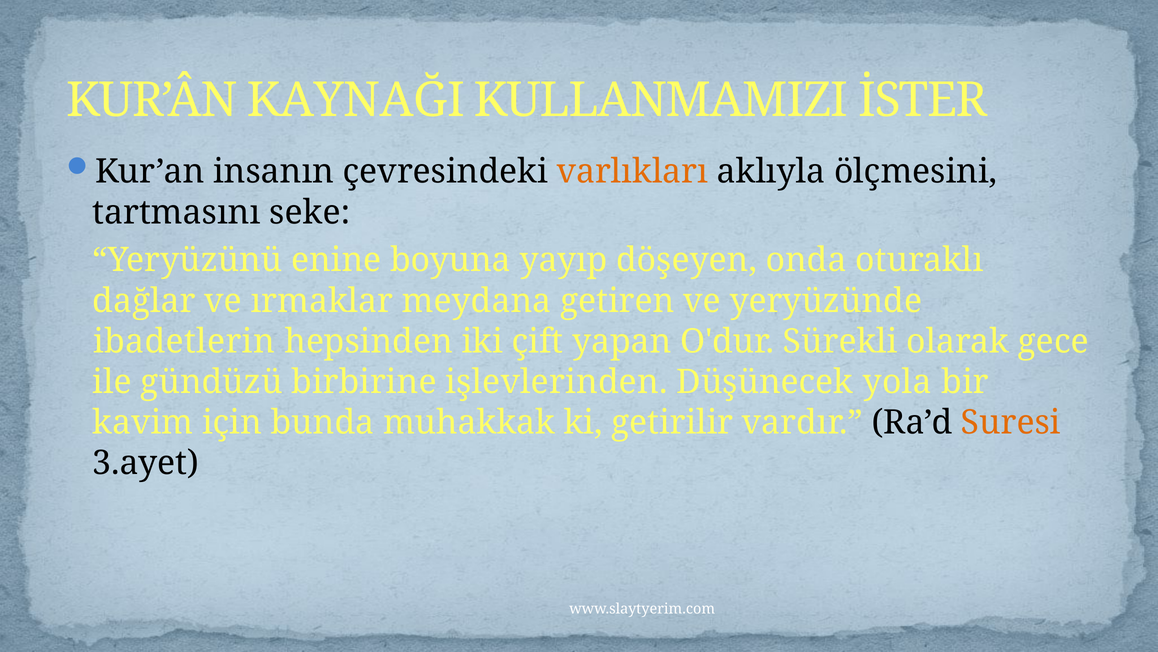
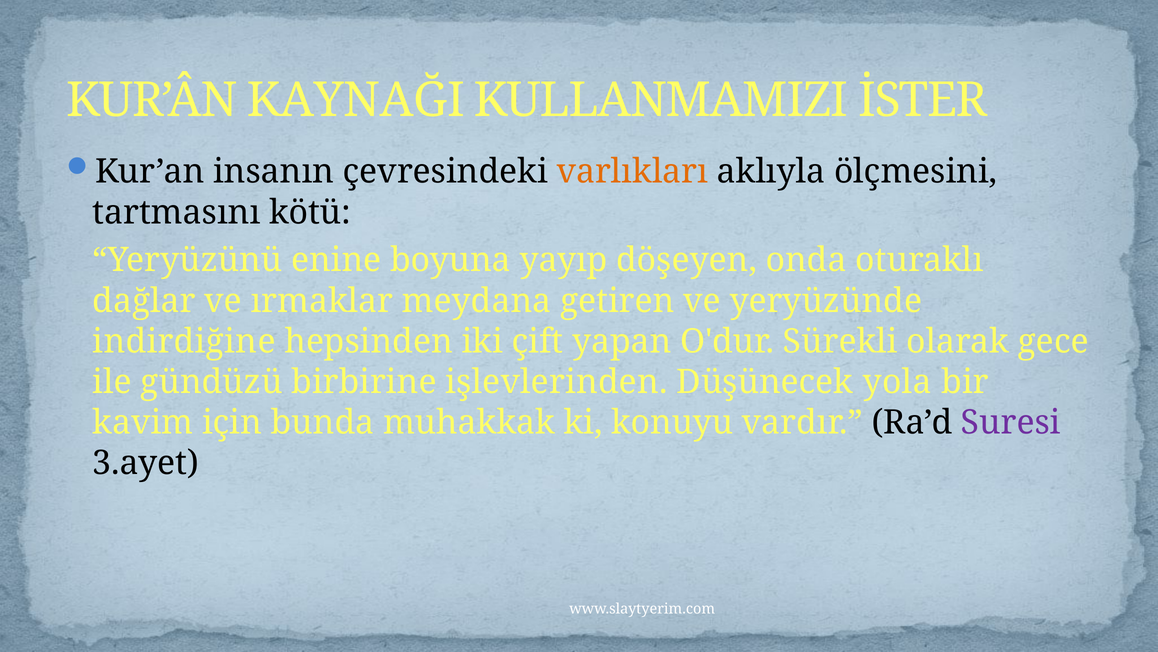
seke: seke -> kötü
ibadetlerin: ibadetlerin -> indirdiğine
getirilir: getirilir -> konuyu
Suresi colour: orange -> purple
